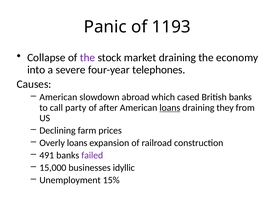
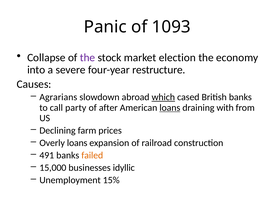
1193: 1193 -> 1093
market draining: draining -> election
telephones: telephones -> restructure
American at (58, 97): American -> Agrarians
which underline: none -> present
they: they -> with
failed colour: purple -> orange
